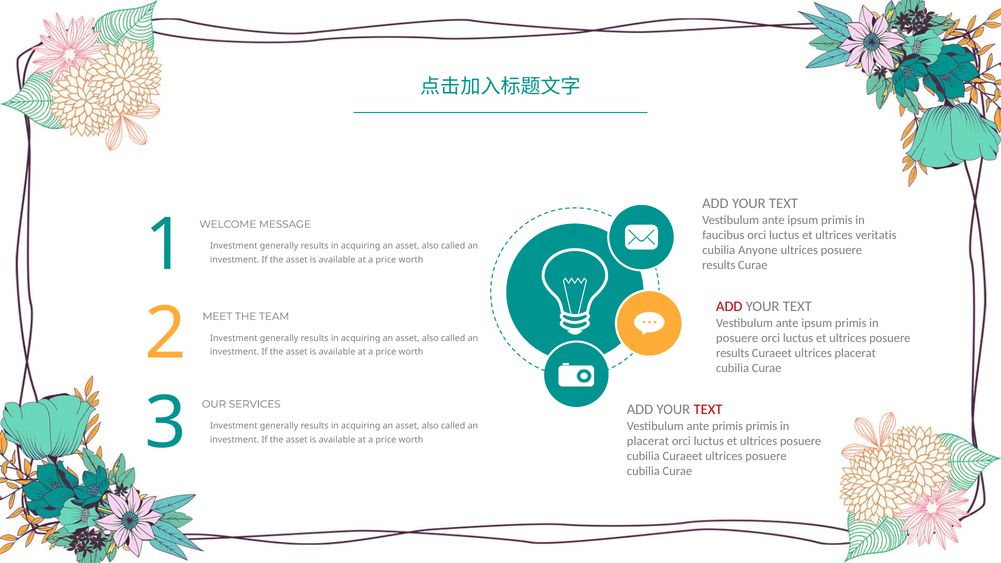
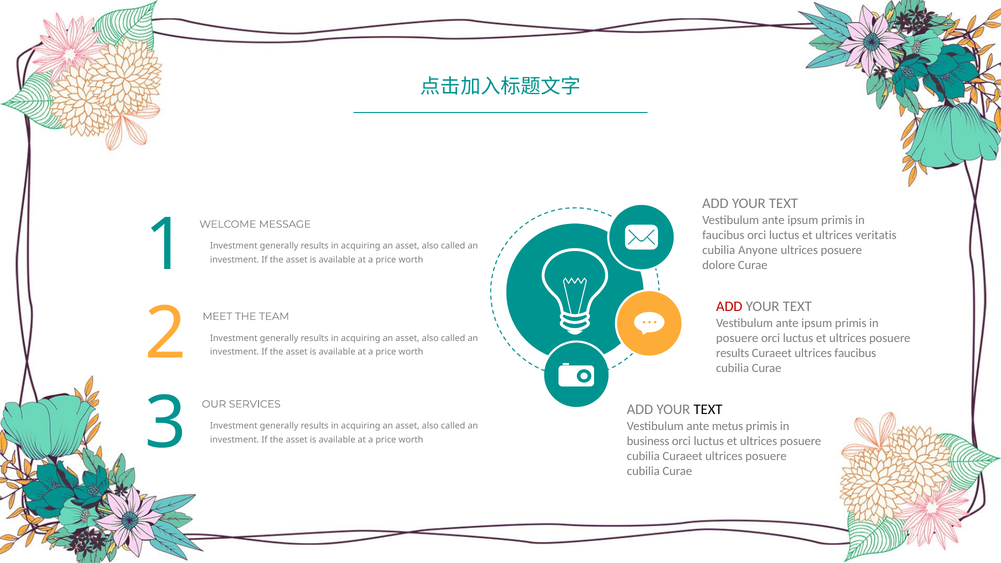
results at (719, 265): results -> dolore
ultrices placerat: placerat -> faucibus
TEXT at (708, 410) colour: red -> black
ante primis: primis -> metus
placerat at (648, 441): placerat -> business
